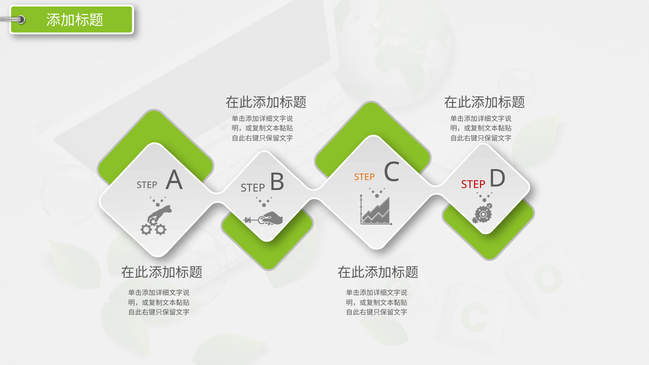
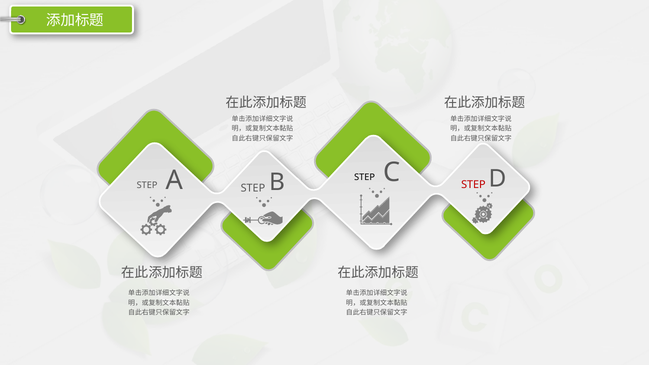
STEP at (365, 177) colour: orange -> black
